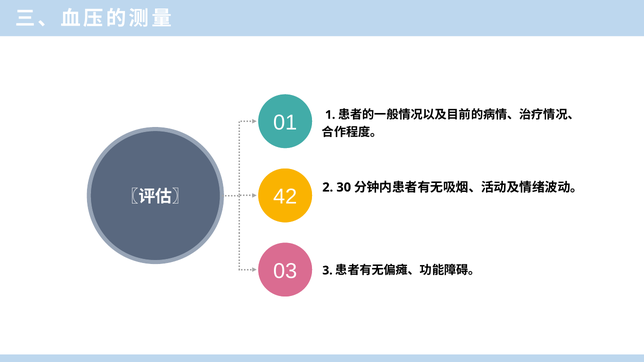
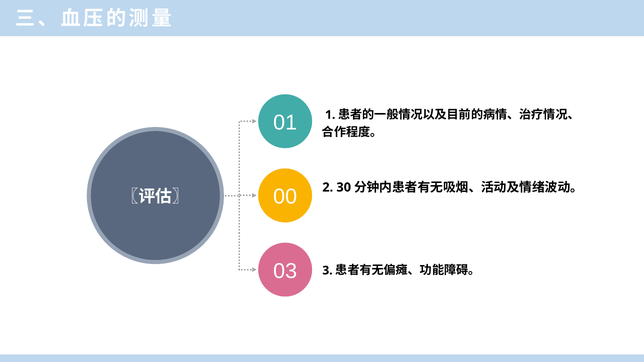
42: 42 -> 00
